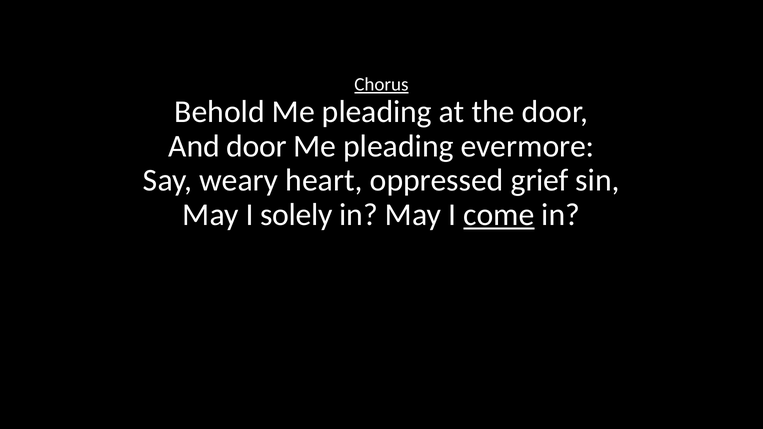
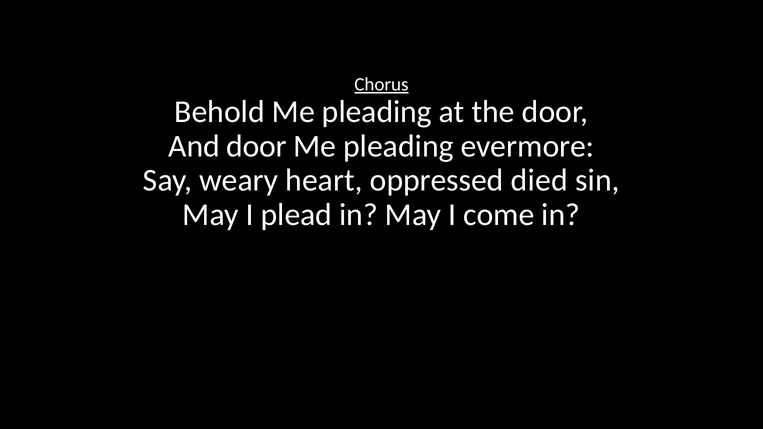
grief: grief -> died
solely: solely -> plead
come underline: present -> none
